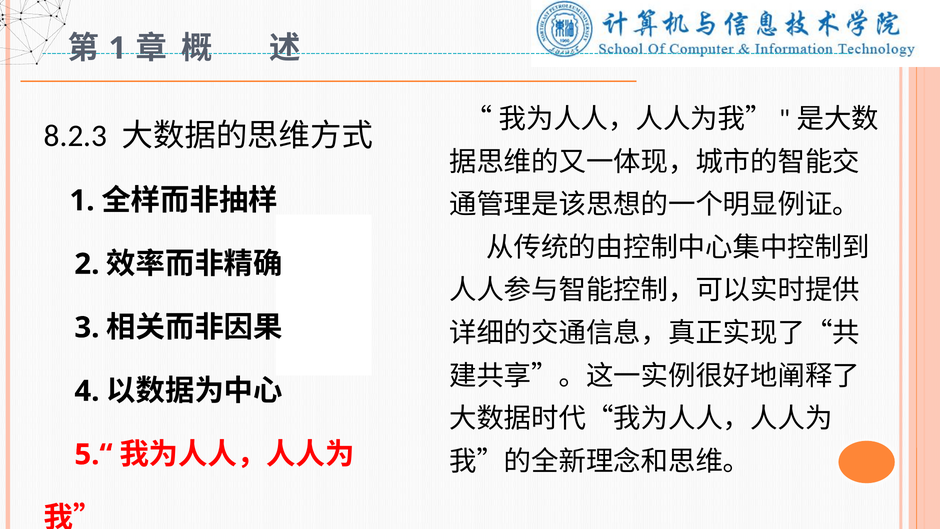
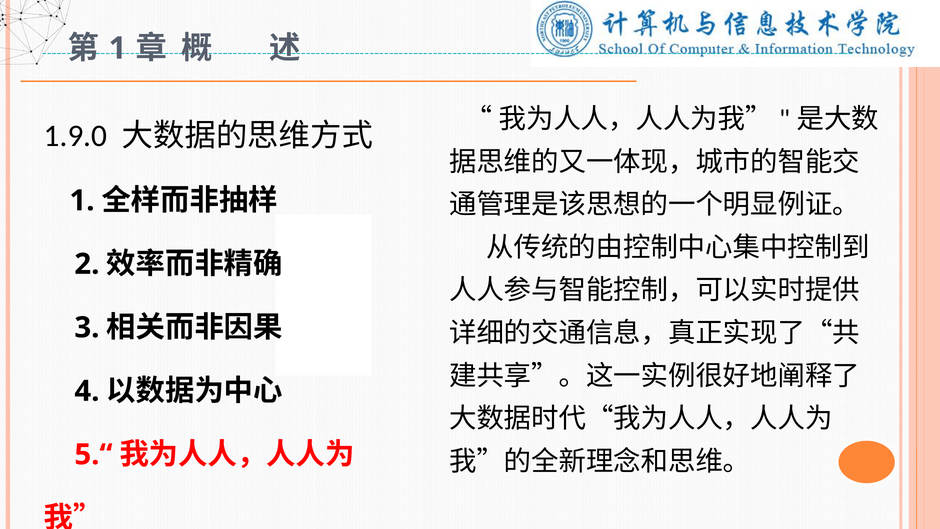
8.2.3: 8.2.3 -> 1.9.0
